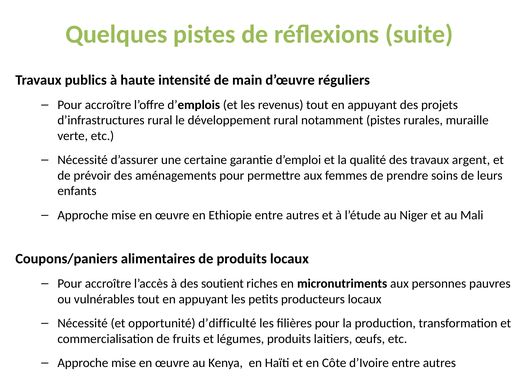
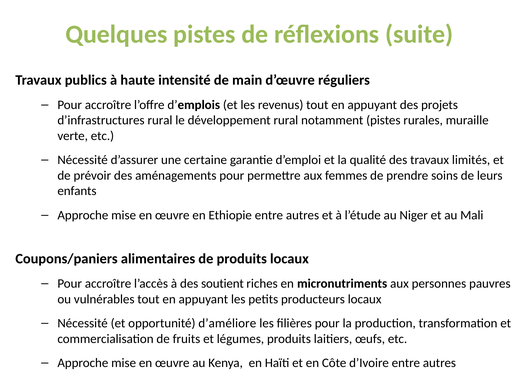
argent: argent -> limités
d’difficulté: d’difficulté -> d’améliore
